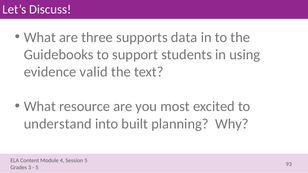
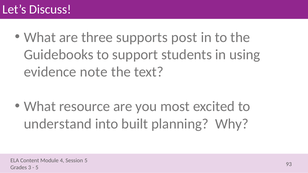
data: data -> post
valid: valid -> note
